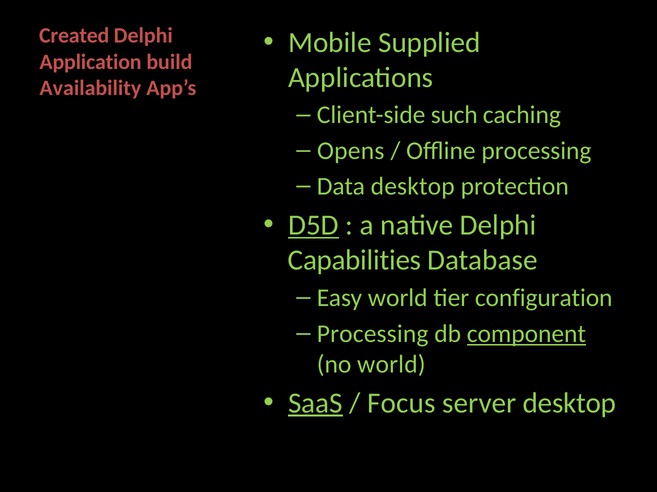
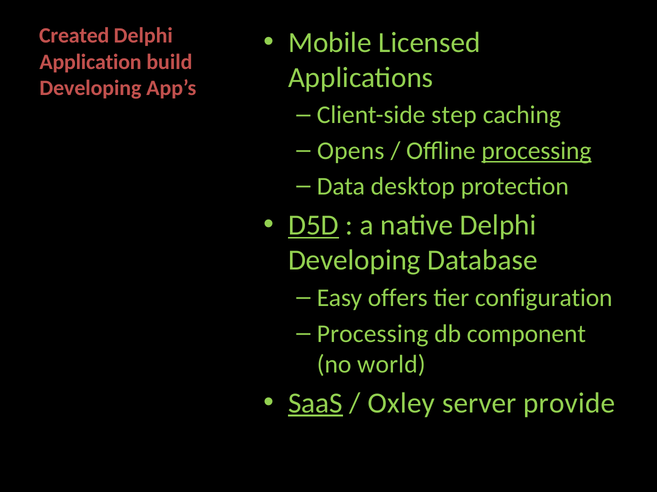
Supplied: Supplied -> Licensed
Availability at (90, 88): Availability -> Developing
such: such -> step
processing at (536, 151) underline: none -> present
Capabilities at (354, 261): Capabilities -> Developing
Easy world: world -> offers
component underline: present -> none
Focus: Focus -> Oxley
server desktop: desktop -> provide
